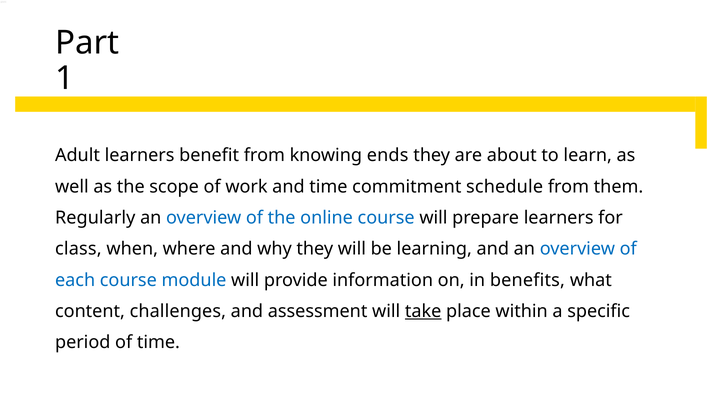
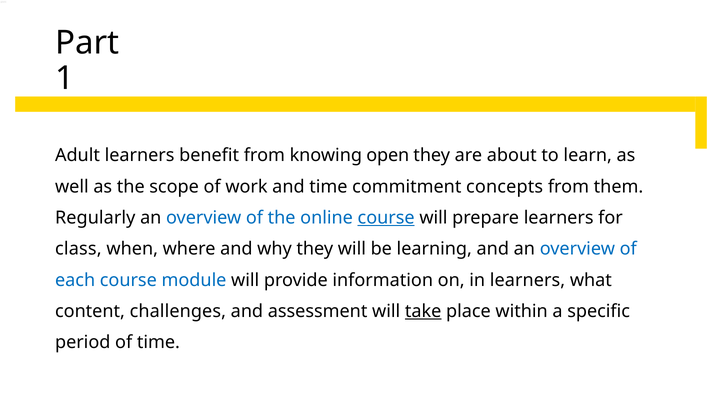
ends: ends -> open
schedule: schedule -> concepts
course at (386, 218) underline: none -> present
in benefits: benefits -> learners
